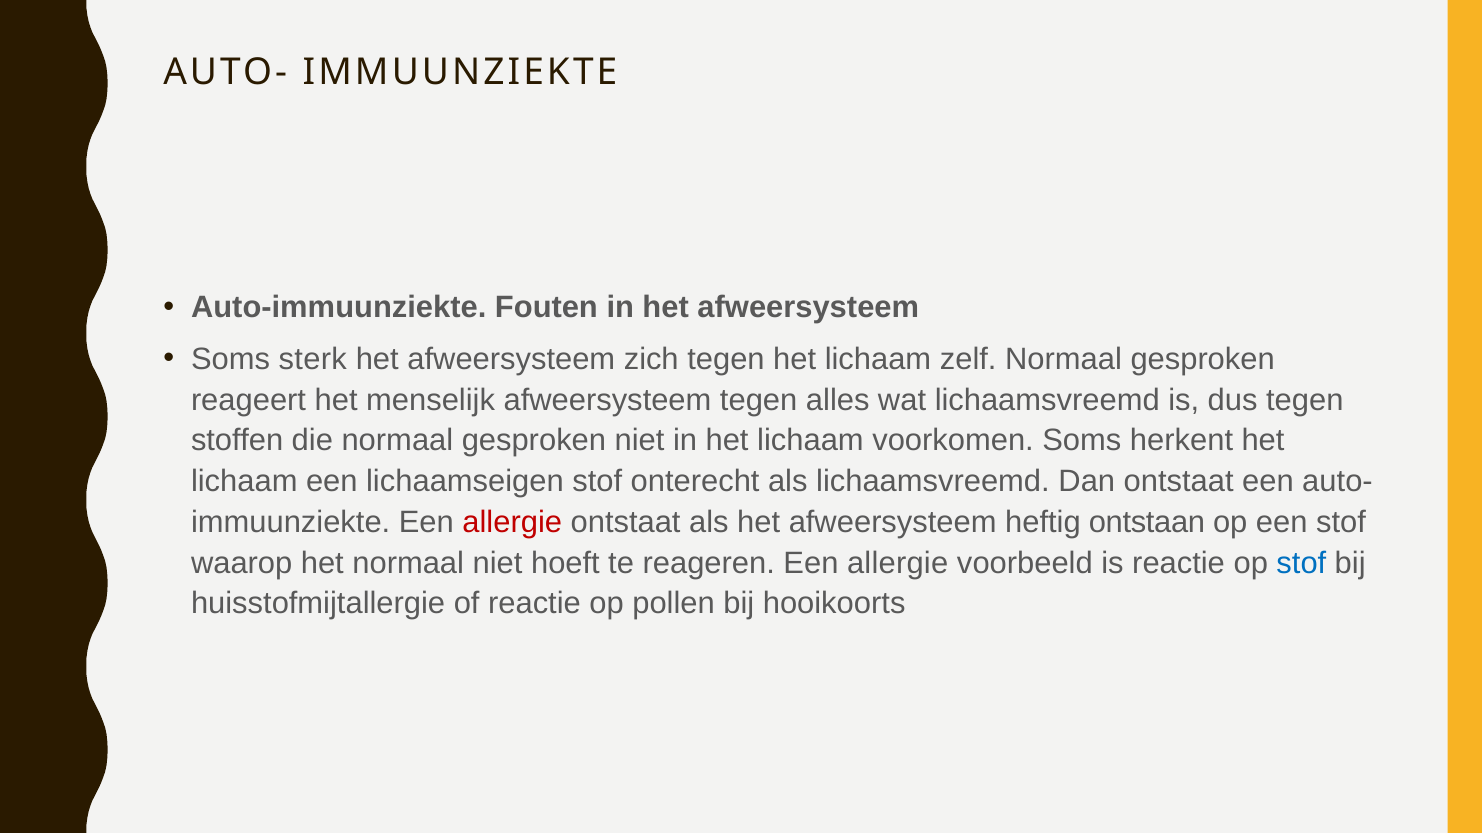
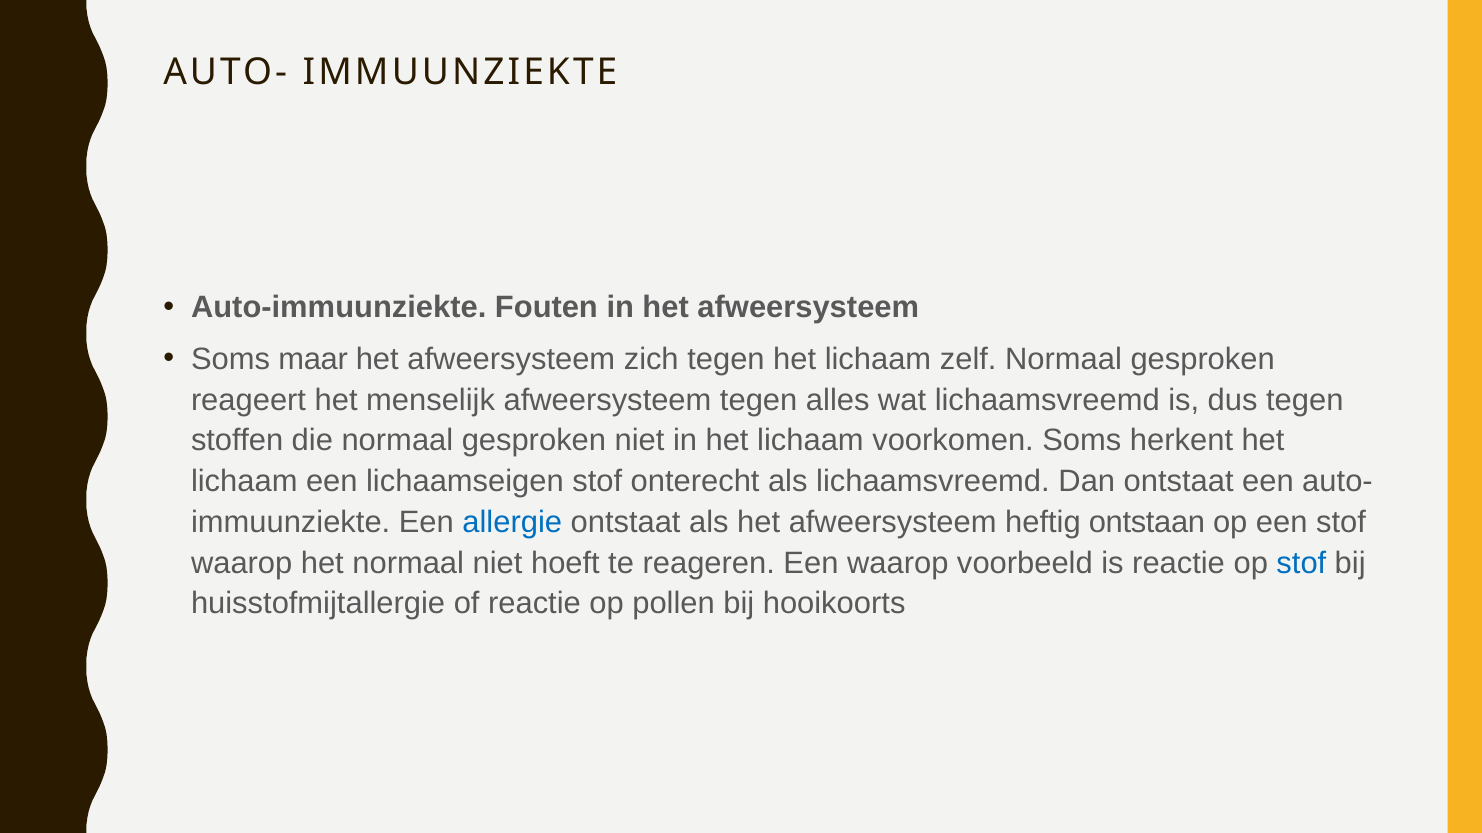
sterk: sterk -> maar
allergie at (512, 523) colour: red -> blue
reageren Een allergie: allergie -> waarop
